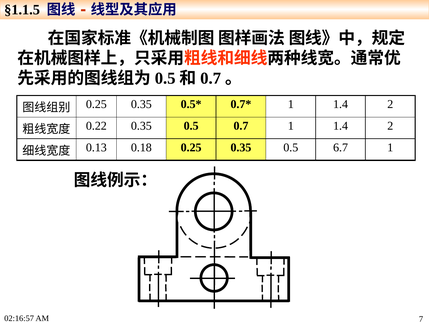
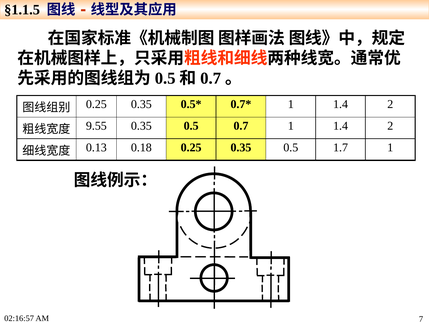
0.22: 0.22 -> 9.55
6.7: 6.7 -> 1.7
